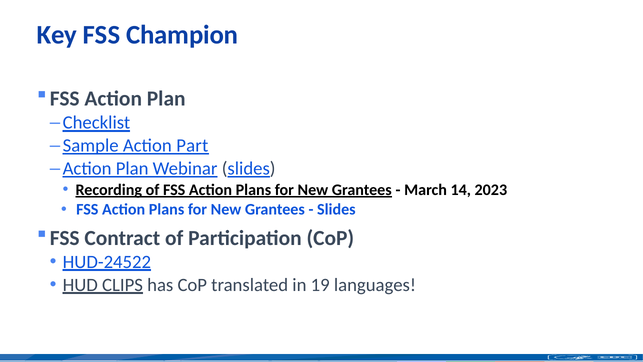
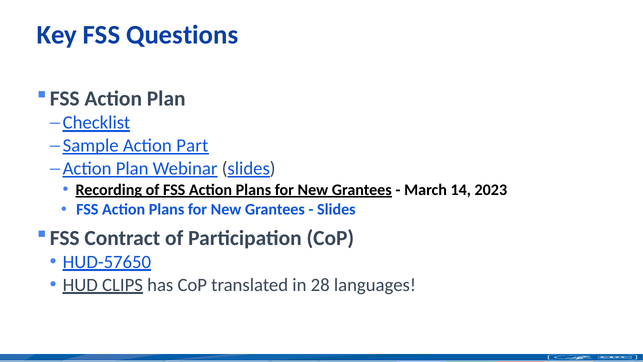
Champion: Champion -> Questions
HUD-24522: HUD-24522 -> HUD-57650
19: 19 -> 28
